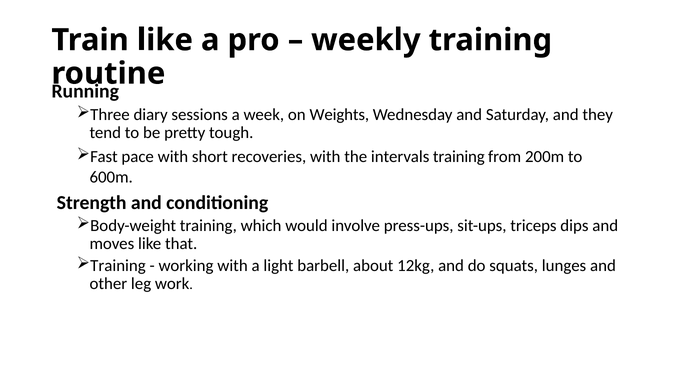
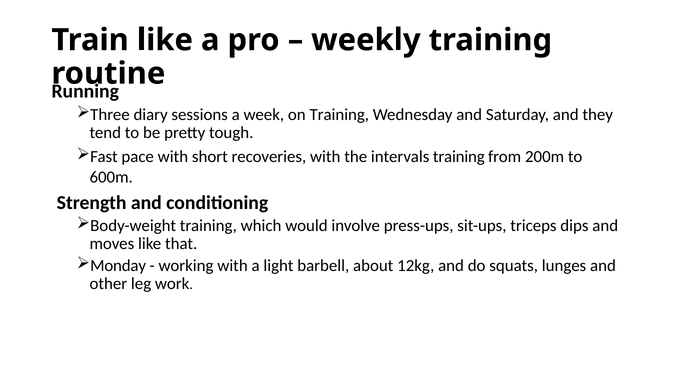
on Weights: Weights -> Training
Training at (118, 265): Training -> Monday
